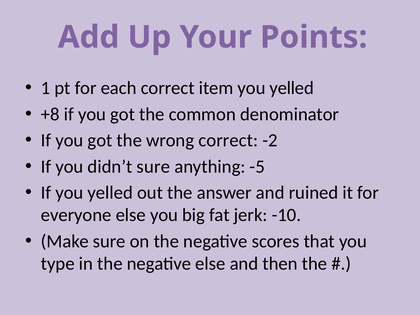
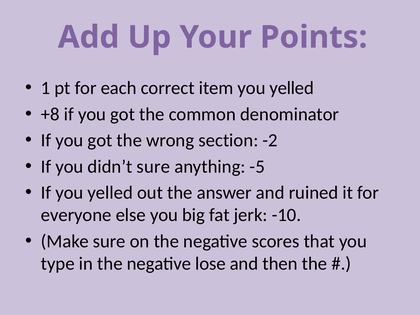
wrong correct: correct -> section
negative else: else -> lose
